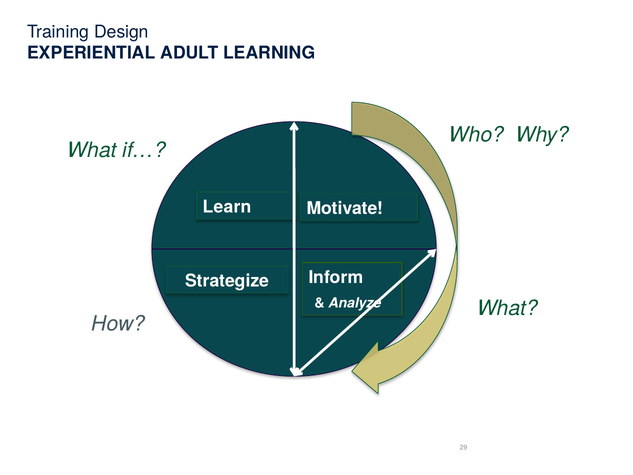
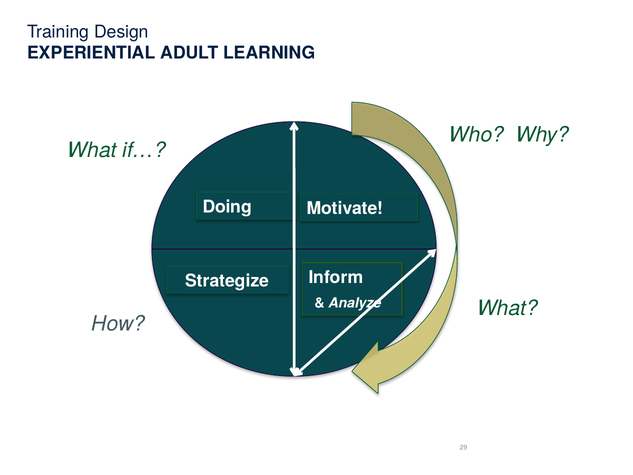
Learn: Learn -> Doing
